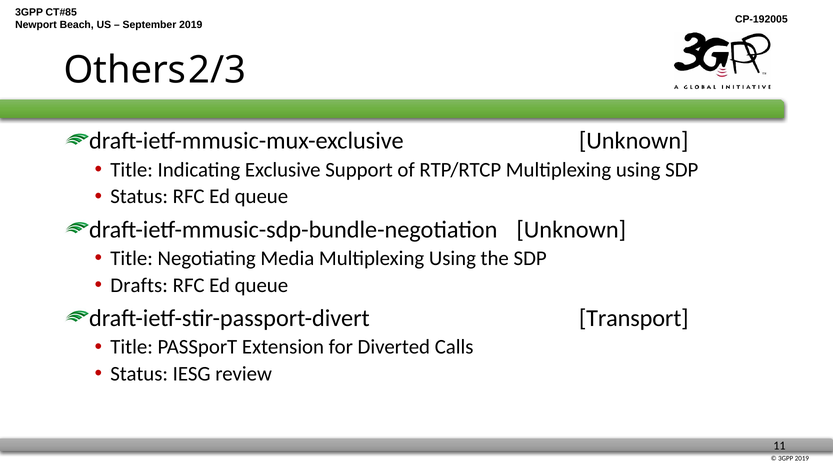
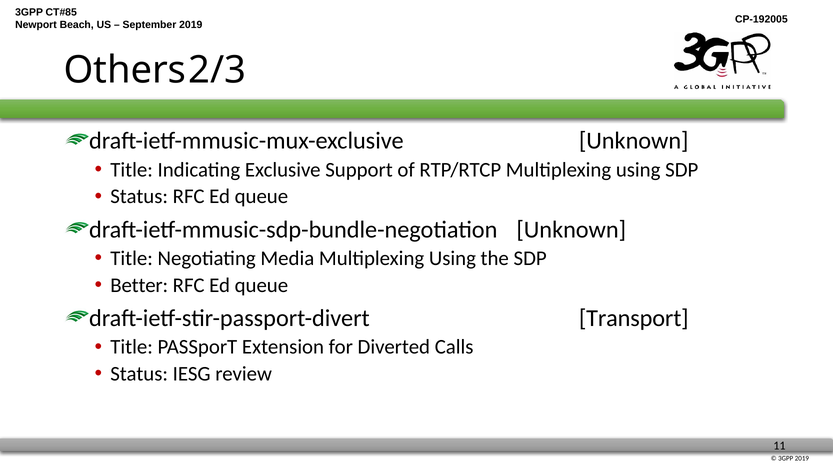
Drafts: Drafts -> Better
